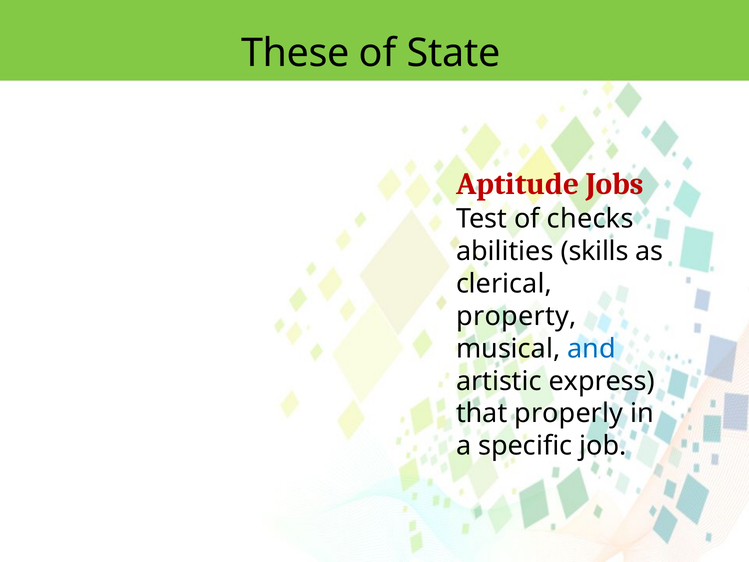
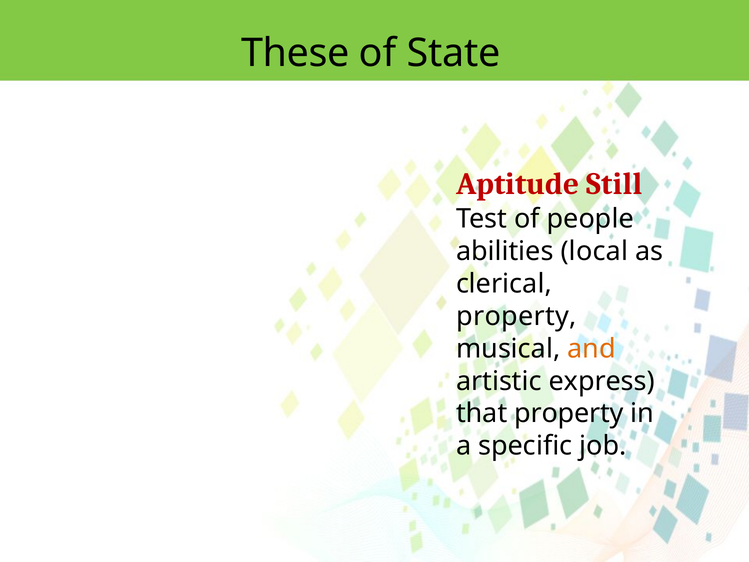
Jobs: Jobs -> Still
checks: checks -> people
skills: skills -> local
and colour: blue -> orange
that properly: properly -> property
